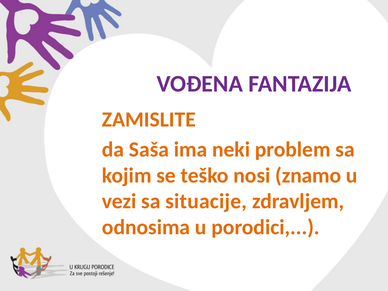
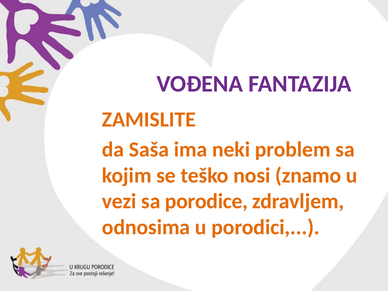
situacije: situacije -> porodice
